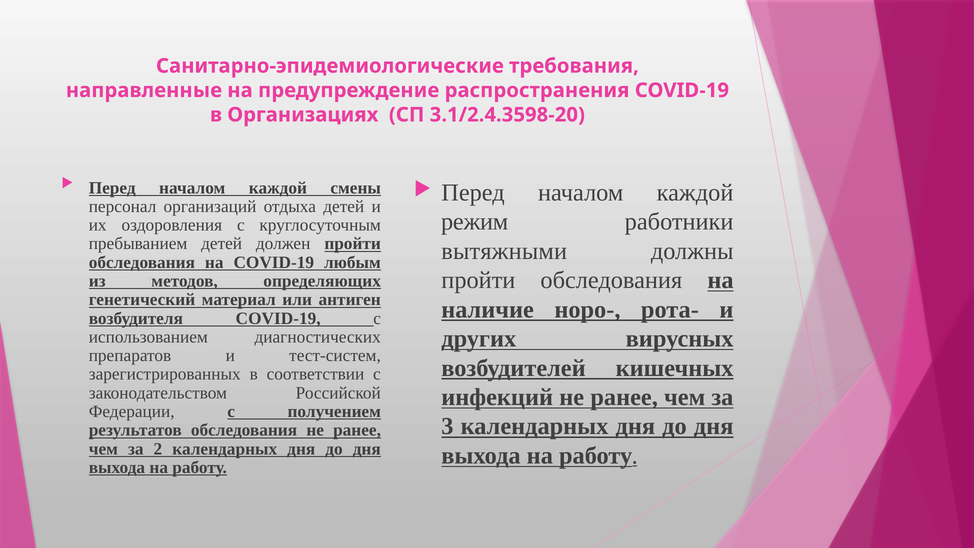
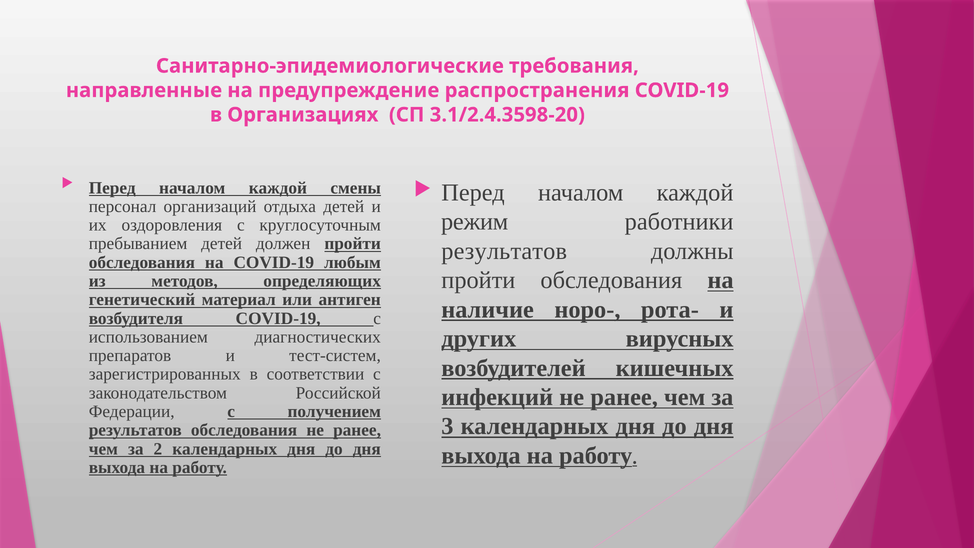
вытяжными at (504, 251): вытяжными -> результатов
